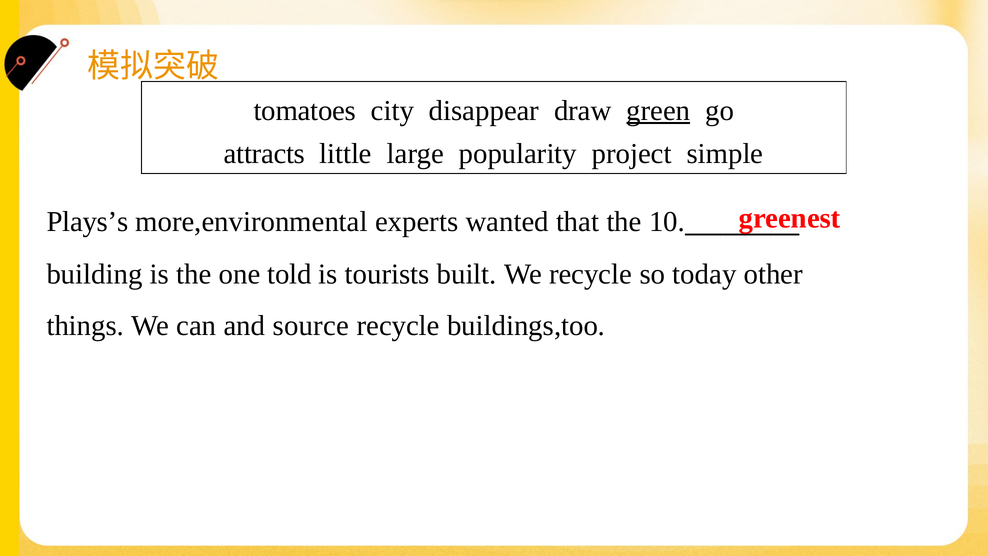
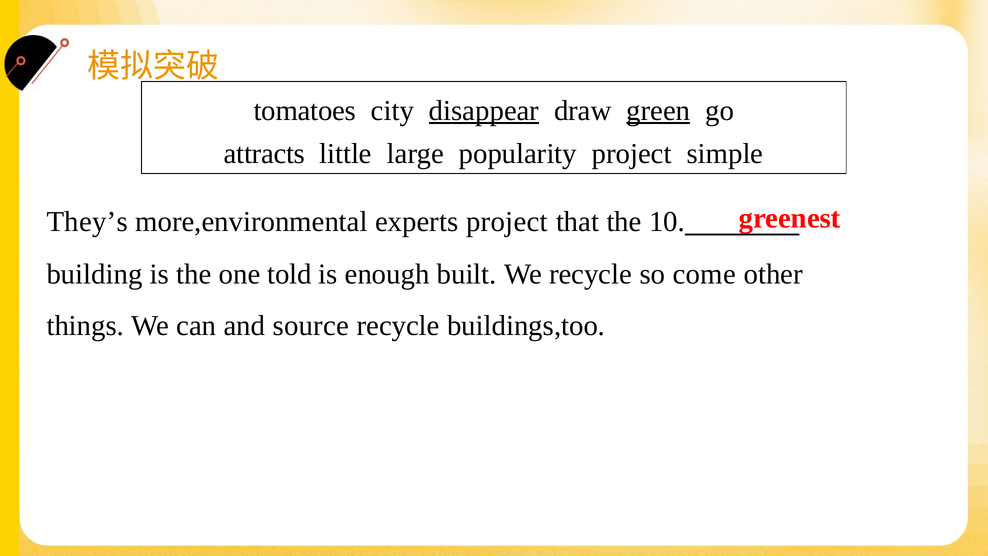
disappear underline: none -> present
Plays’s: Plays’s -> They’s
experts wanted: wanted -> project
tourists: tourists -> enough
today: today -> come
